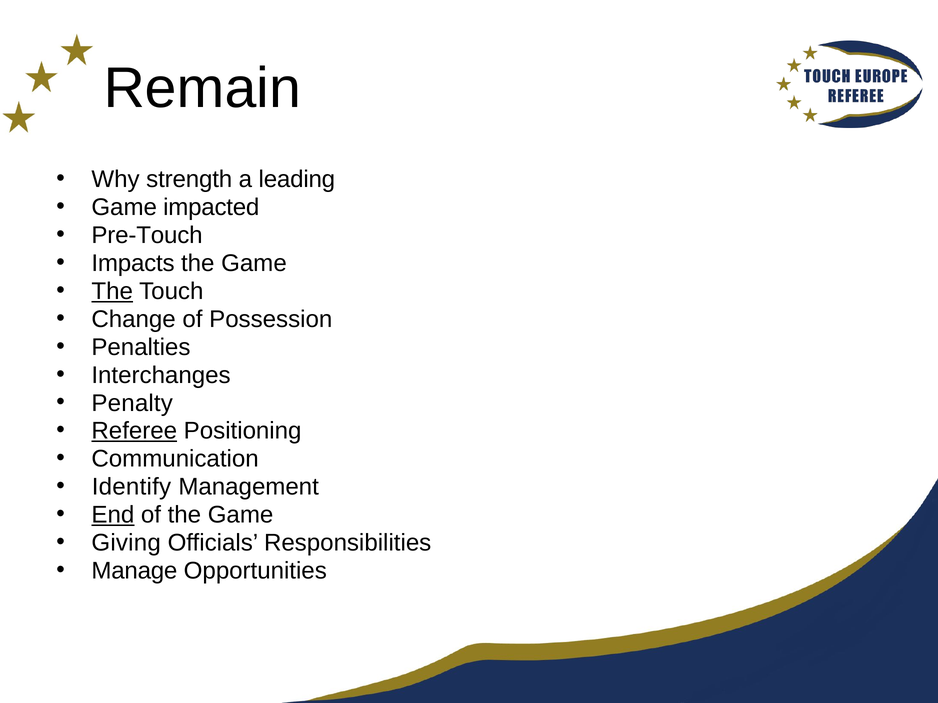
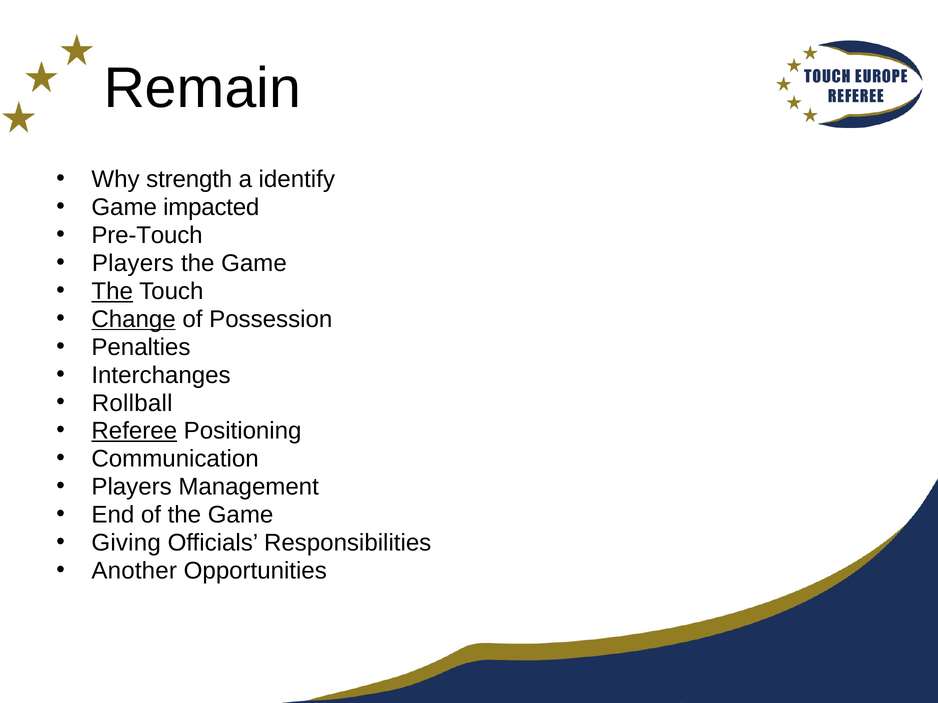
leading: leading -> identify
Impacts at (133, 263): Impacts -> Players
Change underline: none -> present
Penalty: Penalty -> Rollball
Identify at (131, 487): Identify -> Players
End underline: present -> none
Manage: Manage -> Another
